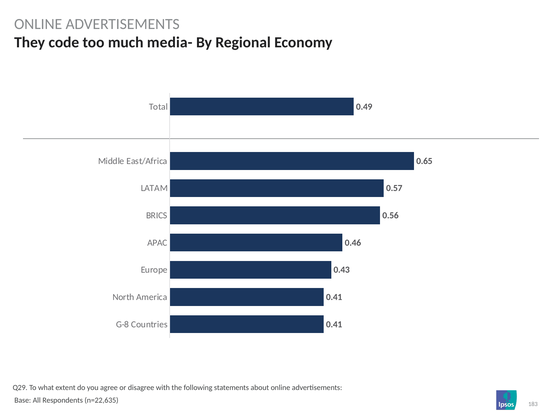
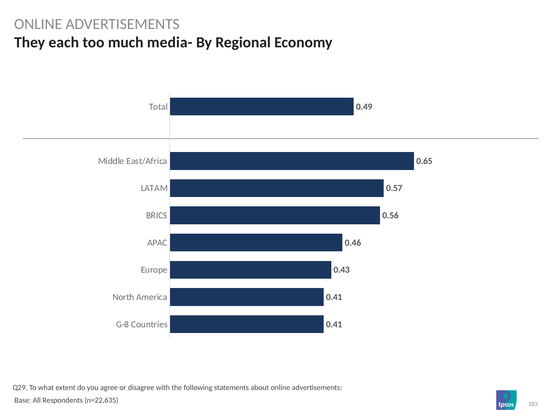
code: code -> each
